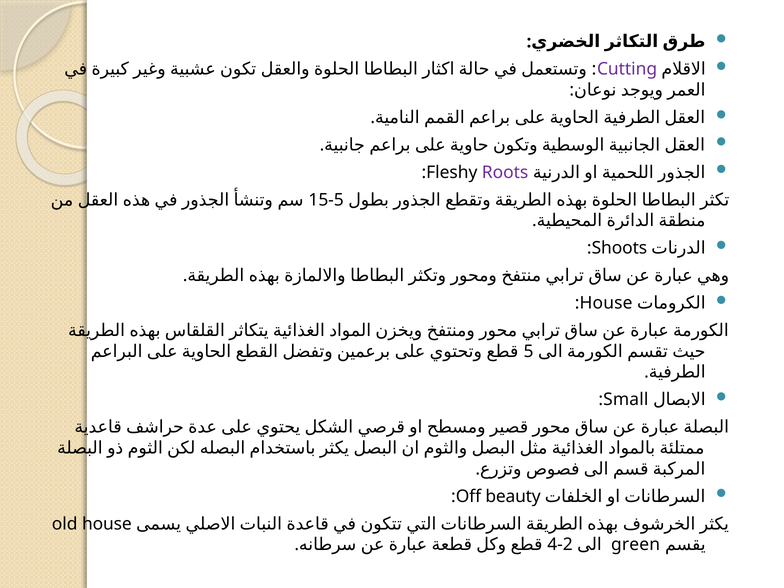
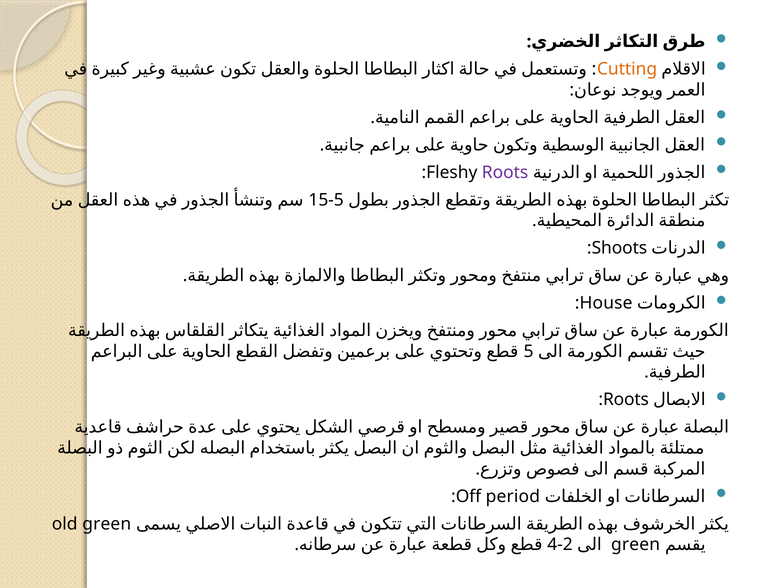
Cutting colour: purple -> orange
Small at (626, 400): Small -> Roots
beauty: beauty -> period
old house: house -> green
